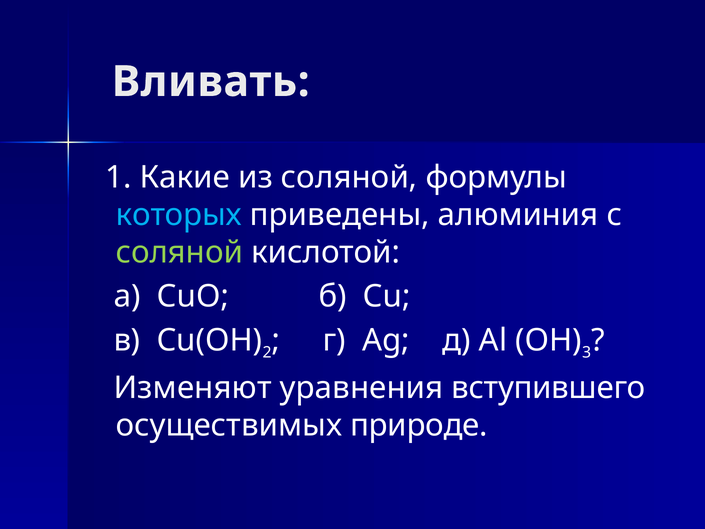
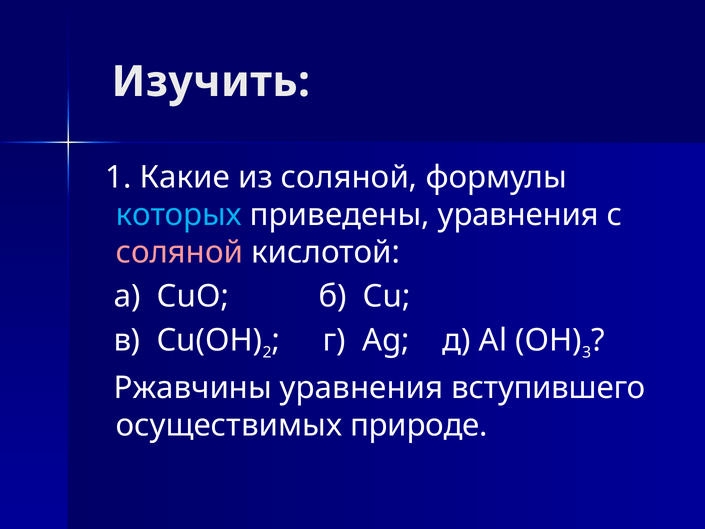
Вливать: Вливать -> Изучить
приведены алюминия: алюминия -> уравнения
соляной at (179, 252) colour: light green -> pink
Изменяют: Изменяют -> Ржавчины
